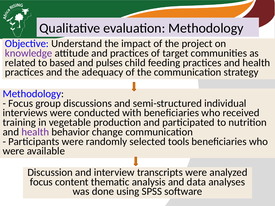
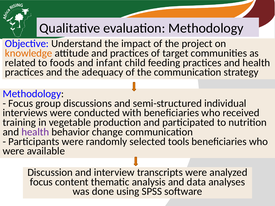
knowledge colour: purple -> orange
based: based -> foods
pulses: pulses -> infant
